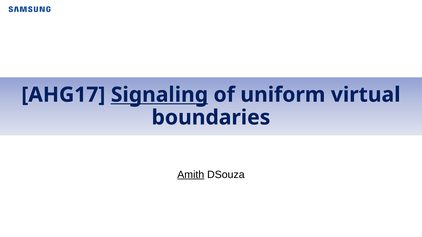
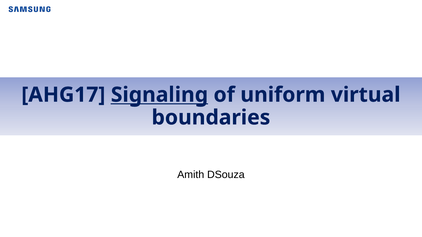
Amith underline: present -> none
